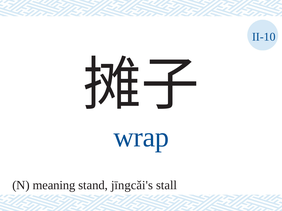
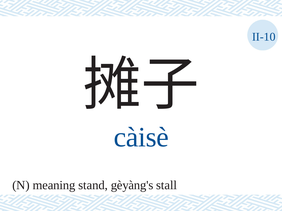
wrap: wrap -> càisè
jīngcǎi's: jīngcǎi's -> gèyàng's
